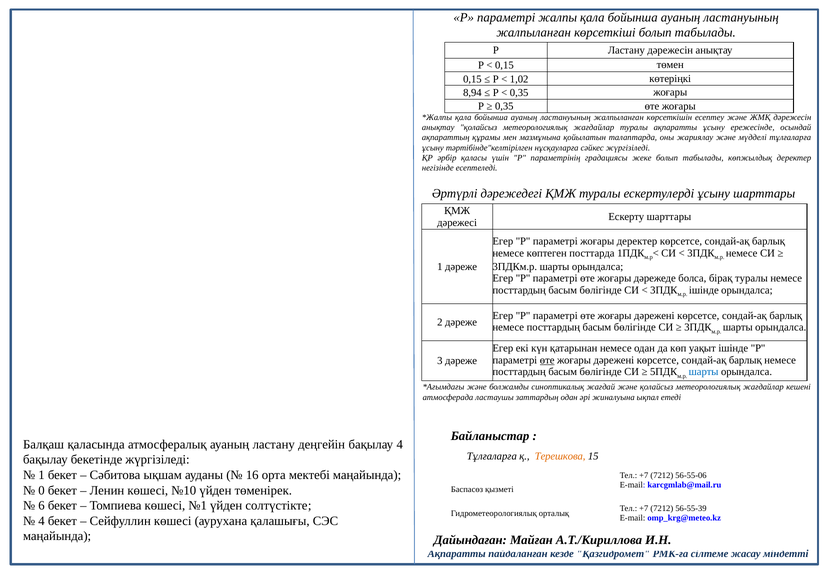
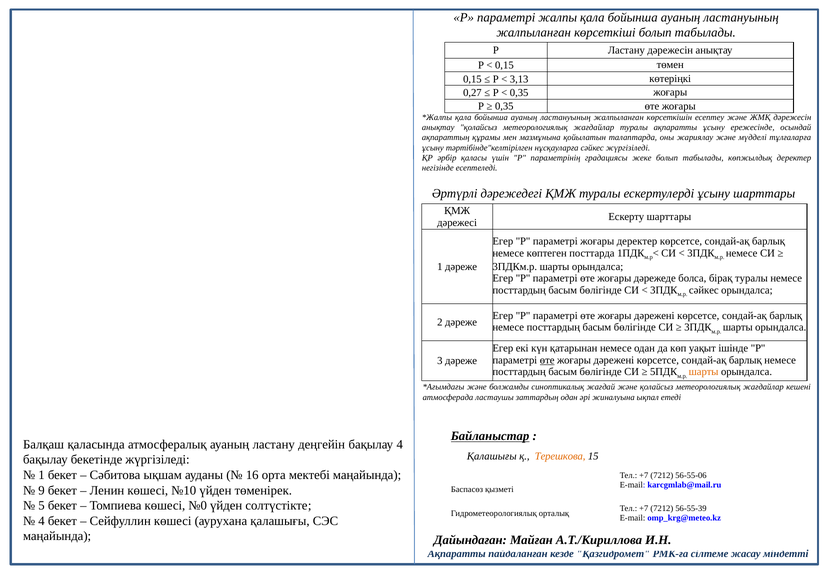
1,02: 1,02 -> 3,13
8,94: 8,94 -> 0,27
ішінде at (704, 290): ішінде -> сәйкес
шарты at (704, 372) colour: blue -> orange
Байланыстар underline: none -> present
Тұлғаларға at (492, 456): Тұлғаларға -> Қалашығы
0: 0 -> 9
6: 6 -> 5
№1: №1 -> №0
